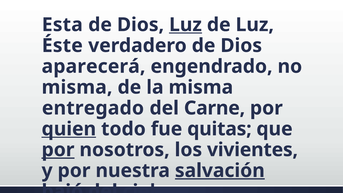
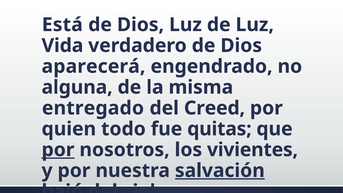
Esta: Esta -> Está
Luz at (185, 25) underline: present -> none
Éste: Éste -> Vida
misma at (77, 87): misma -> alguna
Carne: Carne -> Creed
quien underline: present -> none
